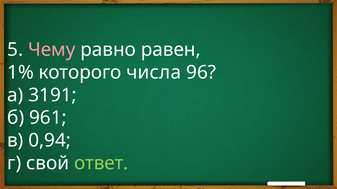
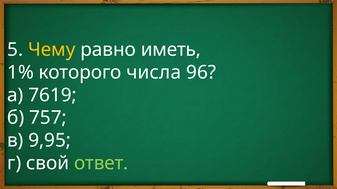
Чему colour: pink -> yellow
равен: равен -> иметь
3191: 3191 -> 7619
961: 961 -> 757
0,94: 0,94 -> 9,95
